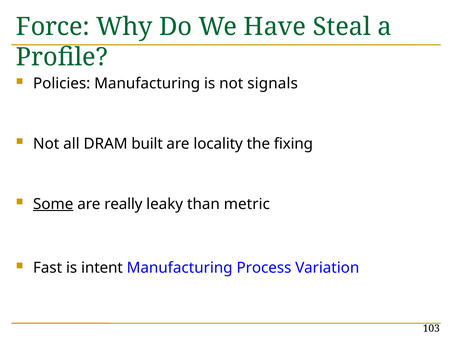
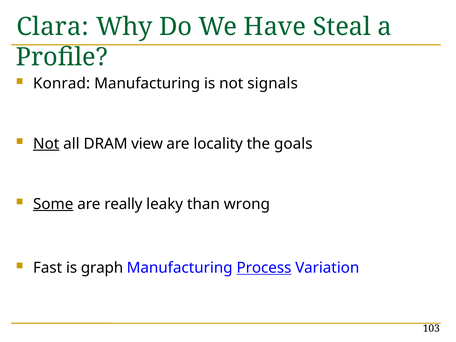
Force: Force -> Clara
Policies: Policies -> Konrad
Not at (46, 144) underline: none -> present
built: built -> view
fixing: fixing -> goals
metric: metric -> wrong
intent: intent -> graph
Process underline: none -> present
